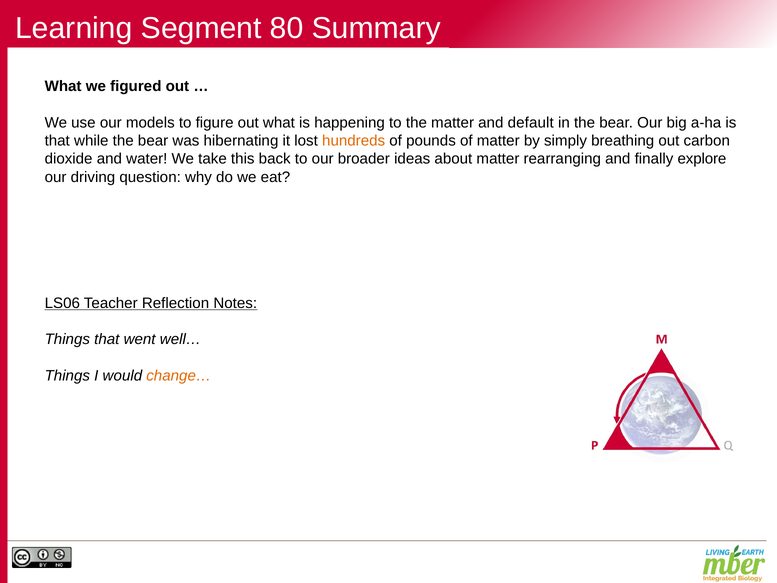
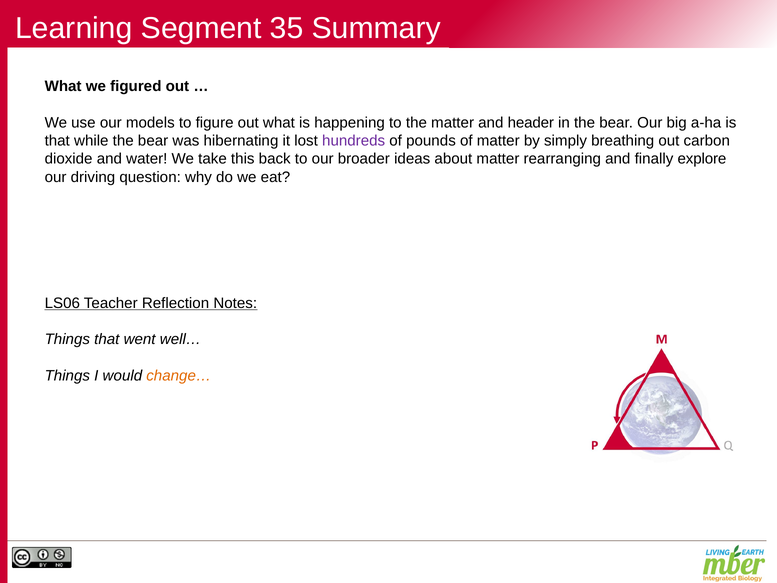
80: 80 -> 35
default: default -> header
hundreds colour: orange -> purple
